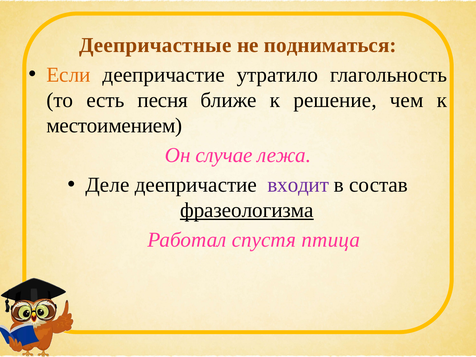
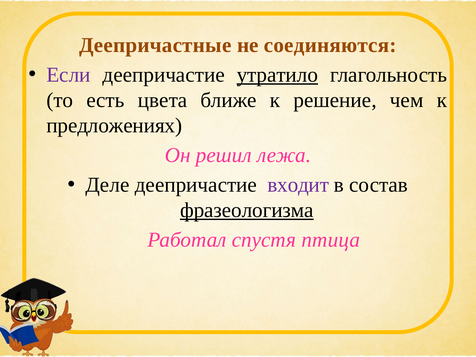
подниматься: подниматься -> соединяются
Если colour: orange -> purple
утратило underline: none -> present
песня: песня -> цвета
местоимением: местоимением -> предложениях
случае: случае -> решил
